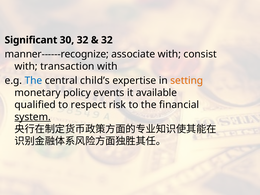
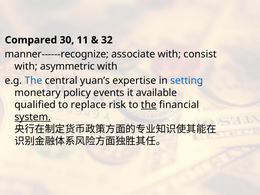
Significant: Significant -> Compared
30 32: 32 -> 11
transaction: transaction -> asymmetric
child’s: child’s -> yuan’s
setting colour: orange -> blue
respect: respect -> replace
the at (149, 105) underline: none -> present
